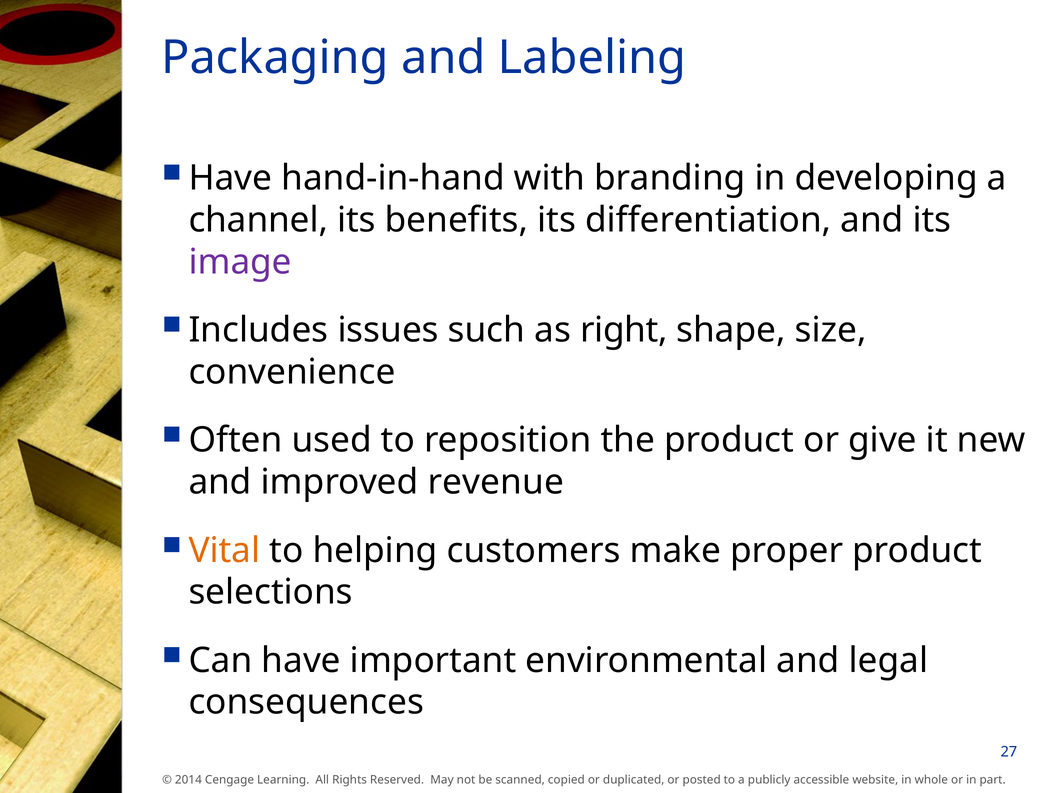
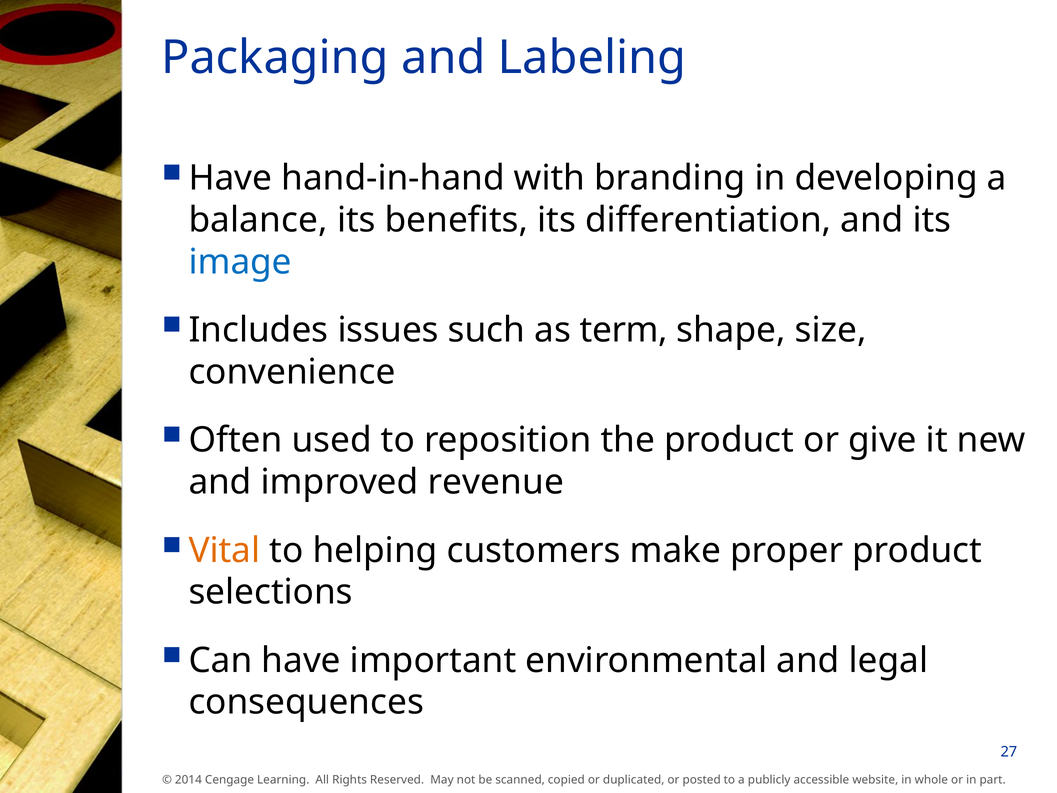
channel: channel -> balance
image colour: purple -> blue
right: right -> term
